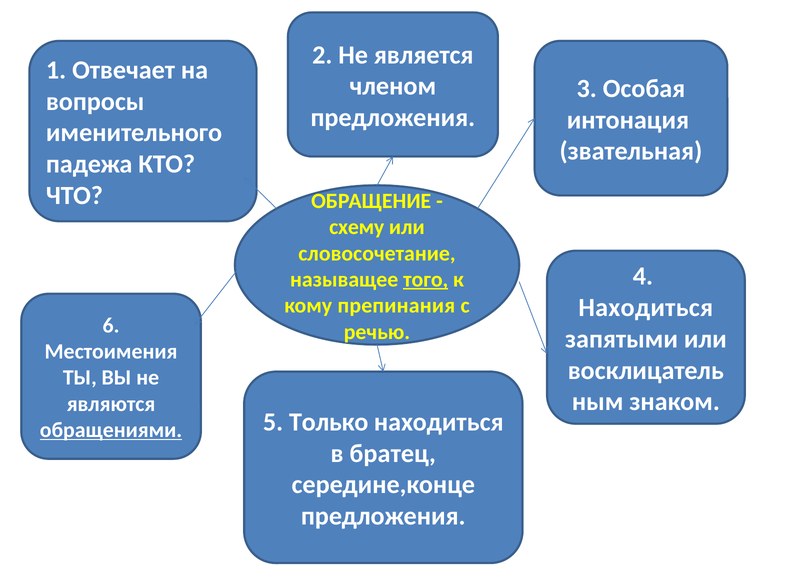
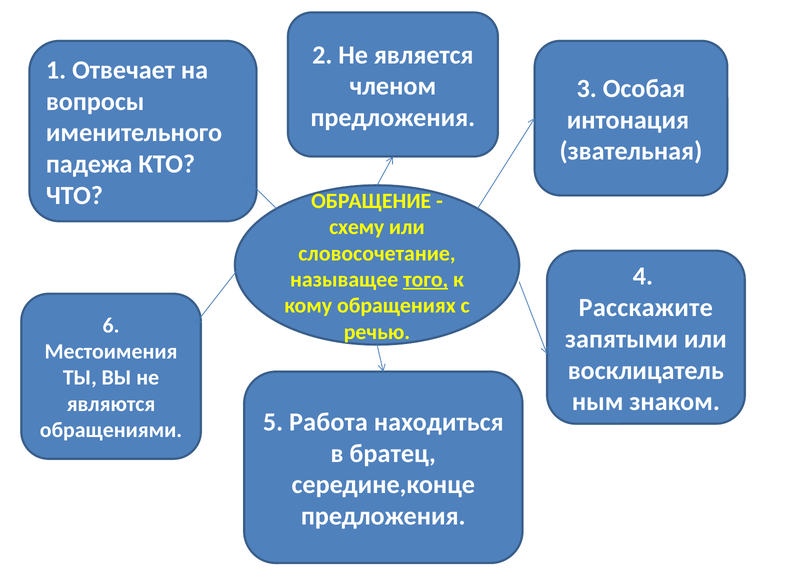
препинания: препинания -> обращениях
Находиться at (646, 308): Находиться -> Расскажите
Только: Только -> Работа
обращениями underline: present -> none
